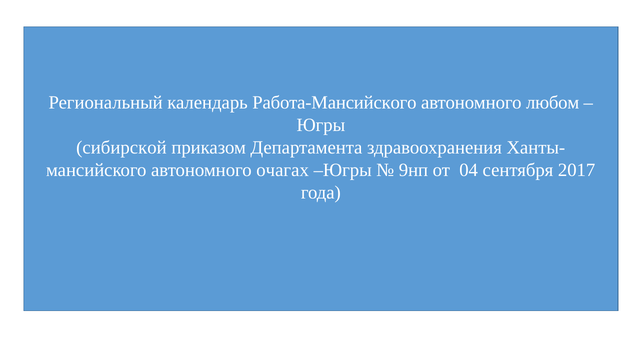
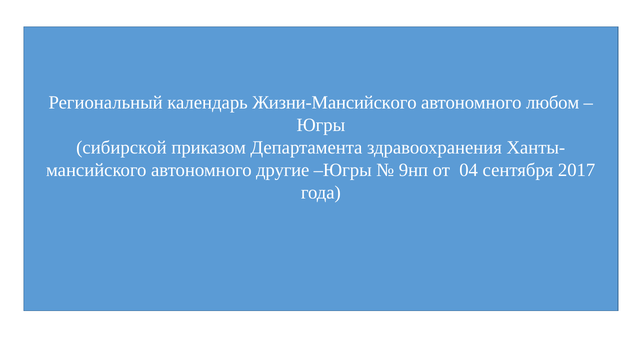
Работа-Мансийского: Работа-Мансийского -> Жизни-Мансийского
очагах: очагах -> другие
